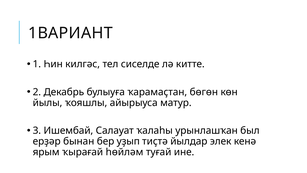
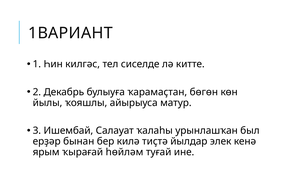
уҙып: уҙып -> килә
